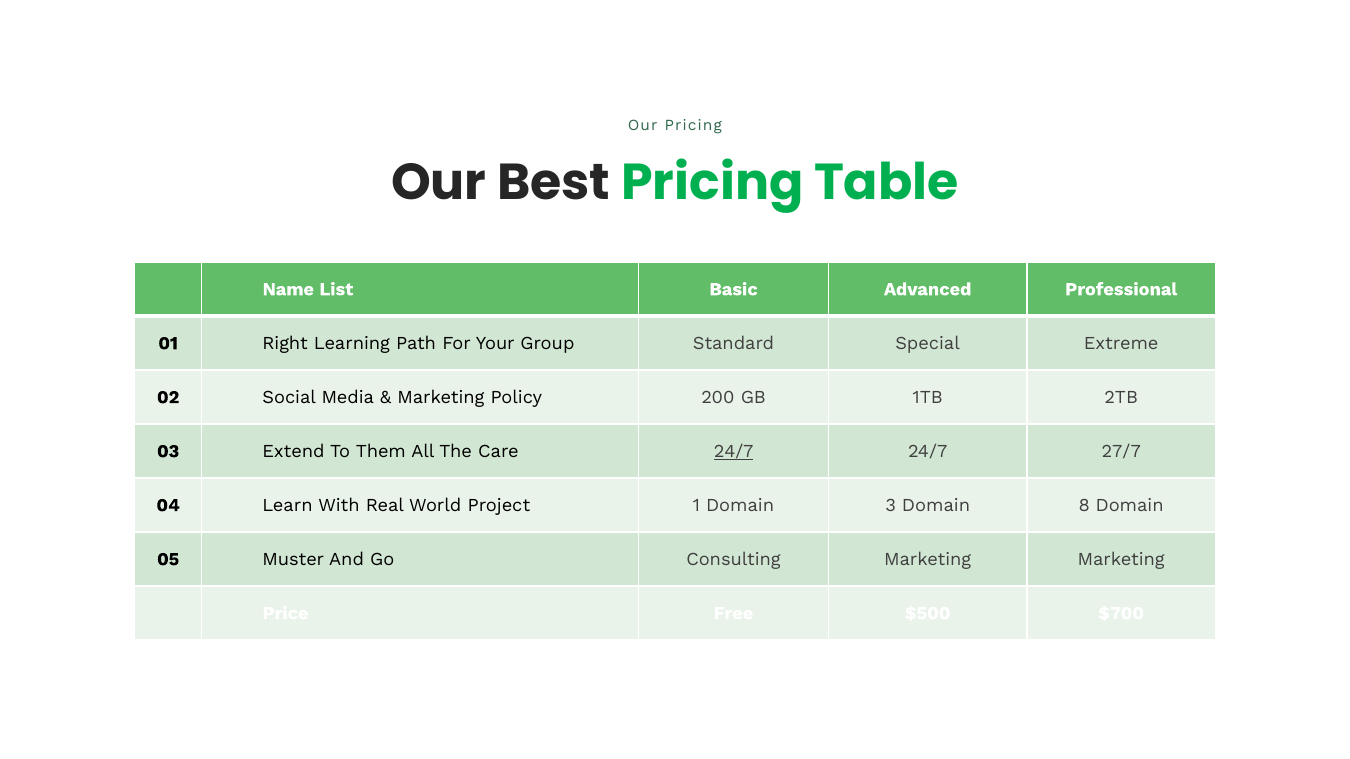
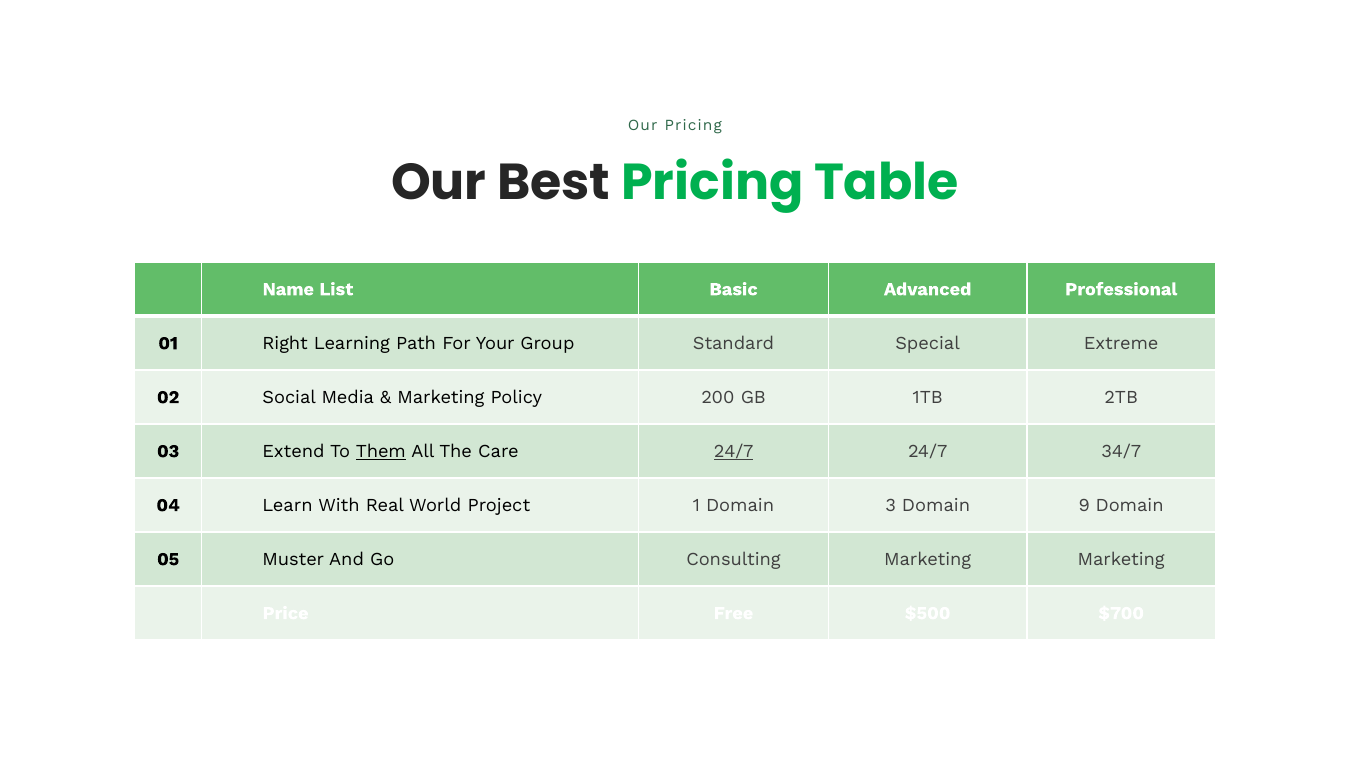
Them underline: none -> present
27/7: 27/7 -> 34/7
8: 8 -> 9
